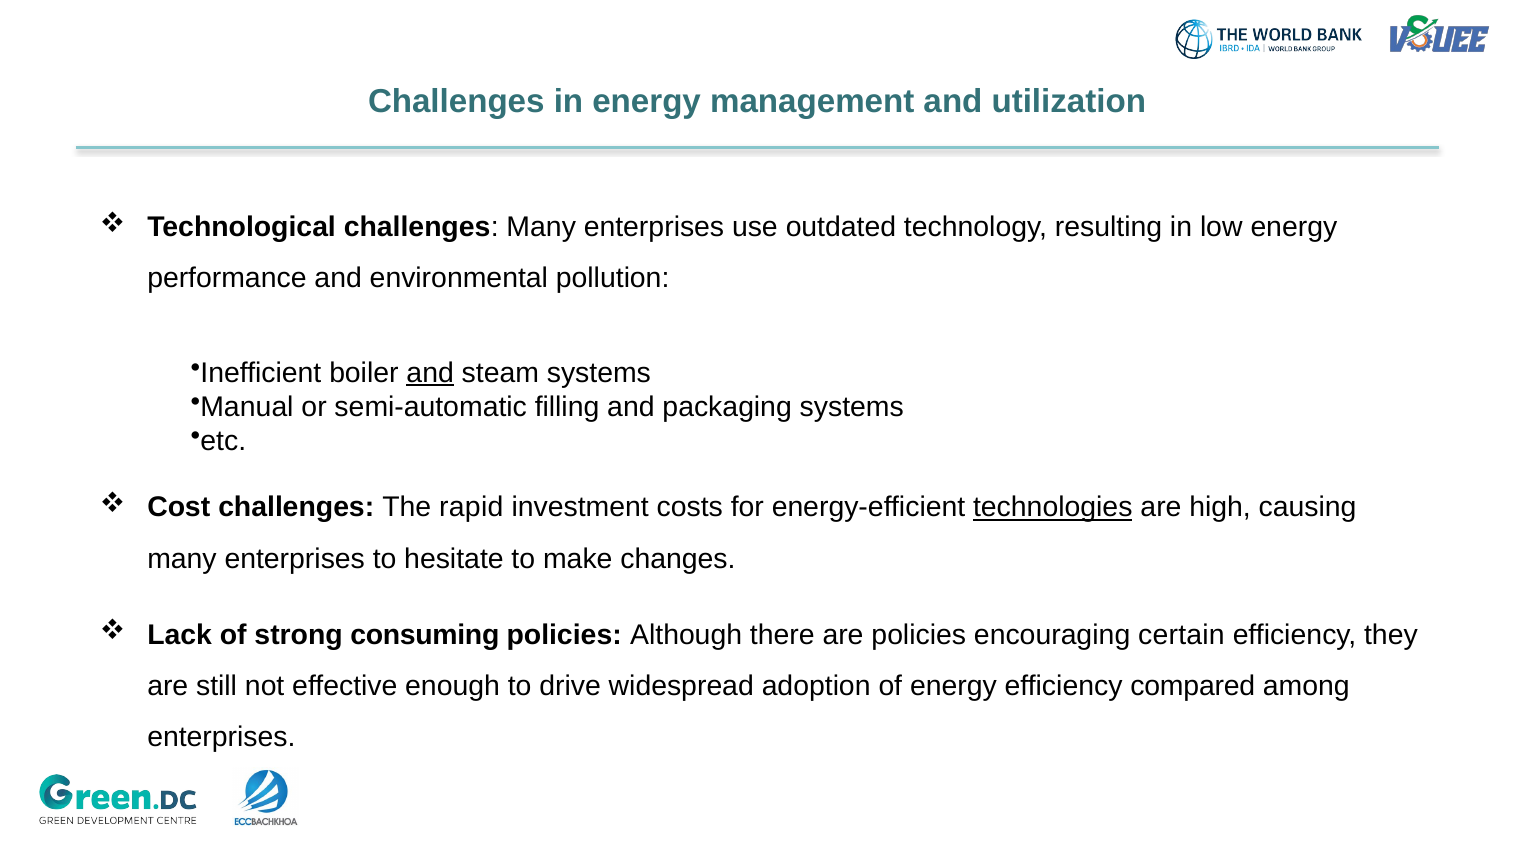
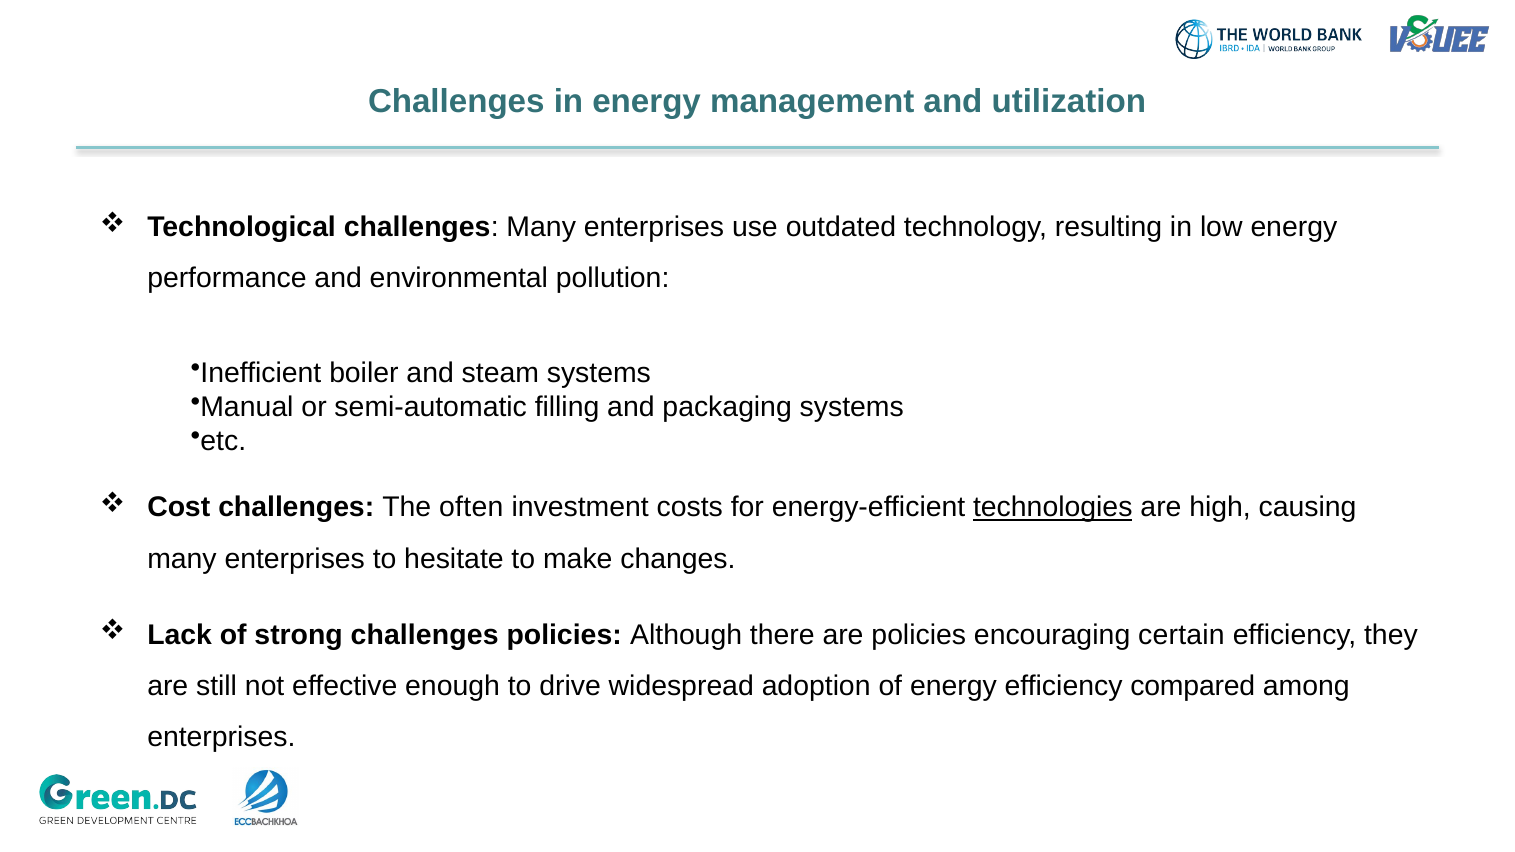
and at (430, 373) underline: present -> none
rapid: rapid -> often
strong consuming: consuming -> challenges
